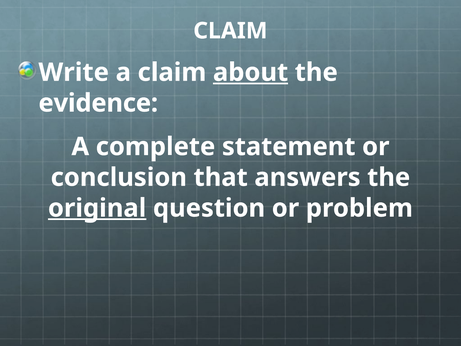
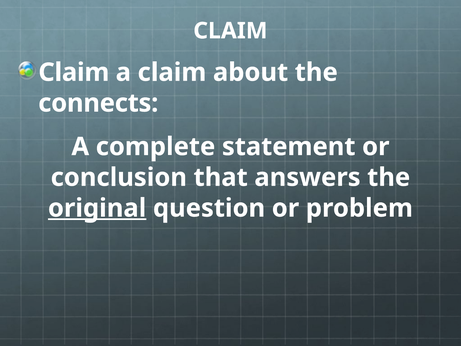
Write at (74, 72): Write -> Claim
about underline: present -> none
evidence: evidence -> connects
